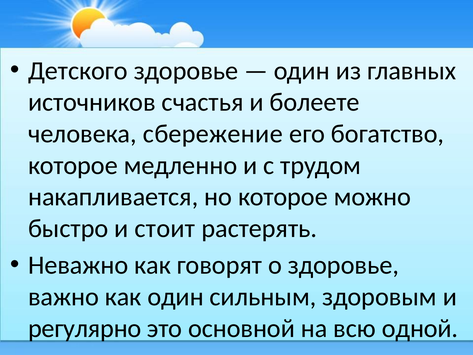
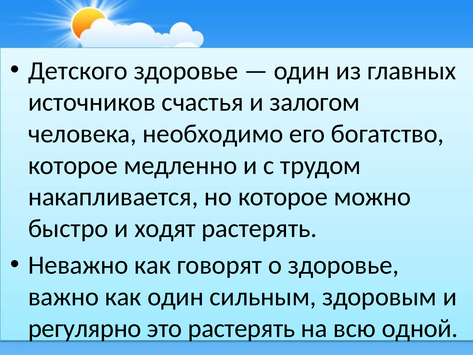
болеете: болеете -> залогом
сбережение: сбережение -> необходимо
стоит: стоит -> ходят
это основной: основной -> растерять
